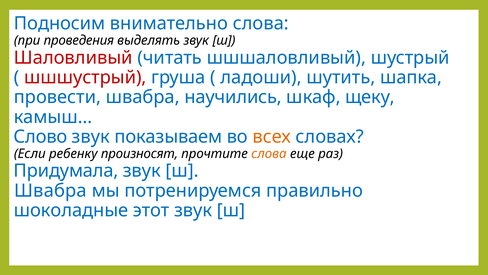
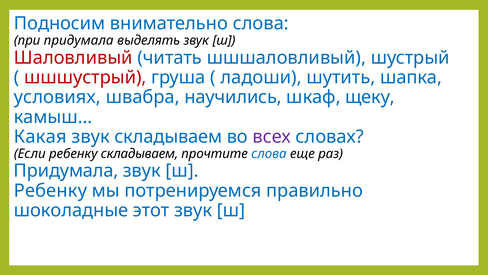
при проведения: проведения -> придумала
провести: провести -> условиях
Слово: Слово -> Какая
звук показываем: показываем -> складываем
всех colour: orange -> purple
ребенку произносят: произносят -> складываем
слова at (269, 154) colour: orange -> blue
Швабра at (50, 190): Швабра -> Ребенку
